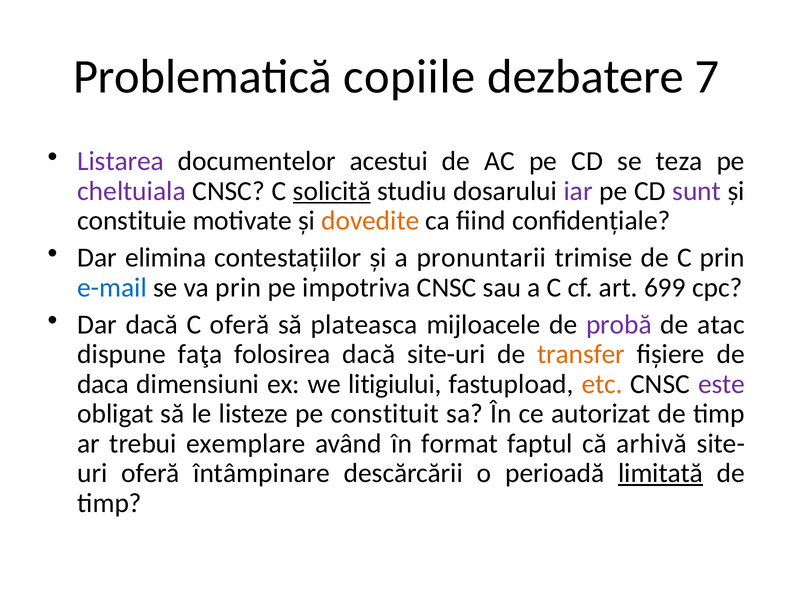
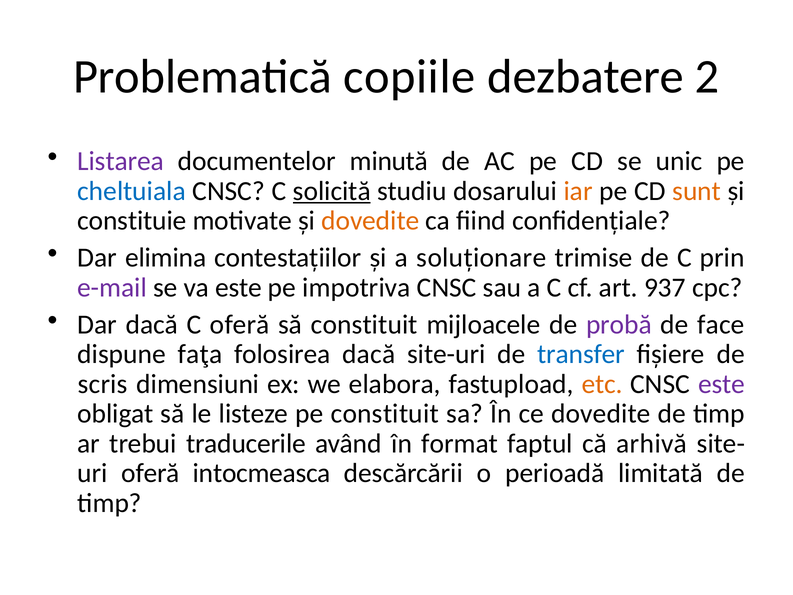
7: 7 -> 2
acestui: acestui -> minută
teza: teza -> unic
cheltuiala colour: purple -> blue
iar colour: purple -> orange
sunt colour: purple -> orange
pronuntarii: pronuntarii -> soluționare
e-mail colour: blue -> purple
va prin: prin -> este
699: 699 -> 937
să plateasca: plateasca -> constituit
atac: atac -> face
transfer colour: orange -> blue
daca: daca -> scris
litigiului: litigiului -> elabora
ce autorizat: autorizat -> dovedite
exemplare: exemplare -> traducerile
întâmpinare: întâmpinare -> intocmeasca
limitată underline: present -> none
